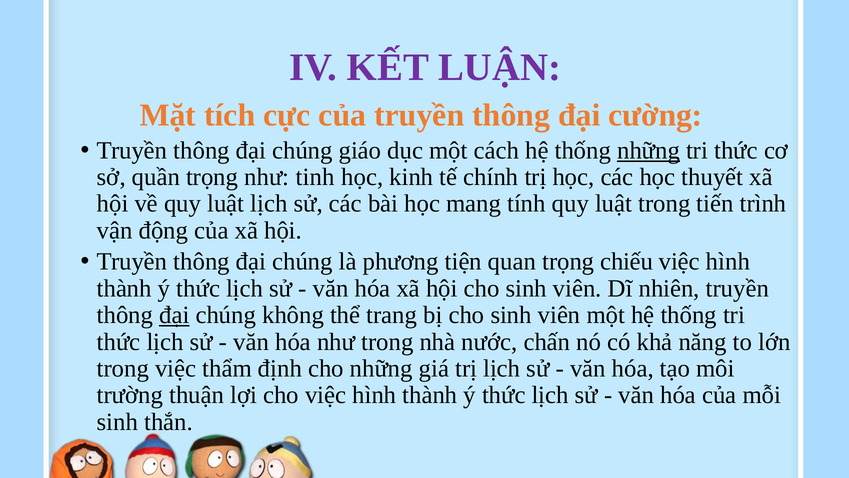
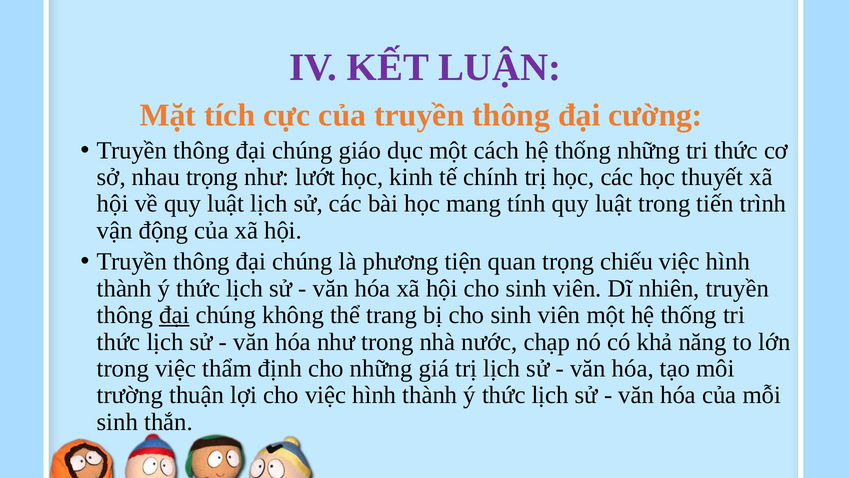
những at (649, 150) underline: present -> none
quần: quần -> nhau
tinh: tinh -> lướt
chấn: chấn -> chạp
